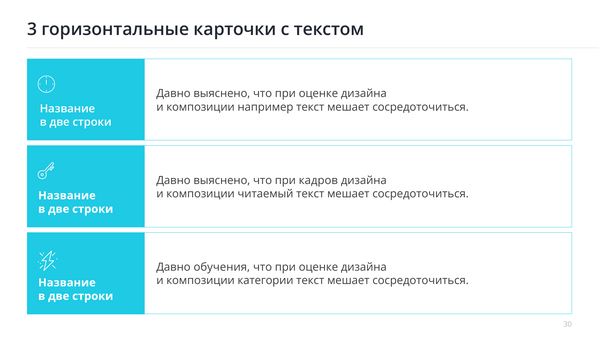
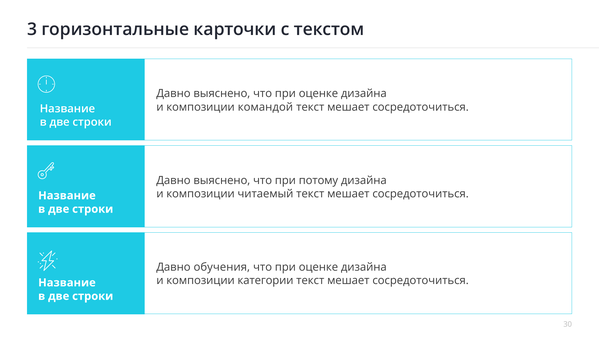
например: например -> командой
кадров: кадров -> потому
